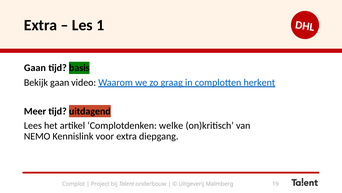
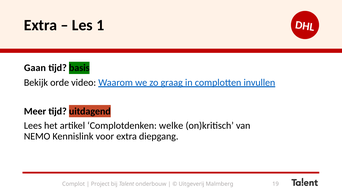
Bekijk gaan: gaan -> orde
herkent: herkent -> invullen
